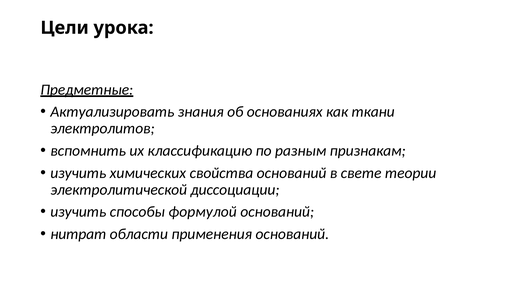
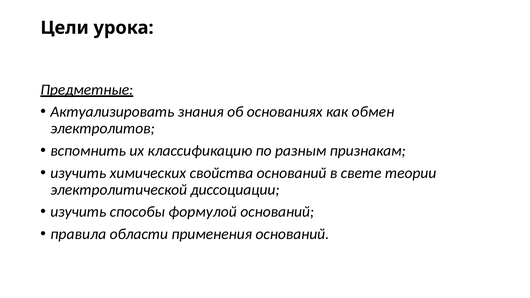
ткани: ткани -> обмен
нитрат: нитрат -> правила
